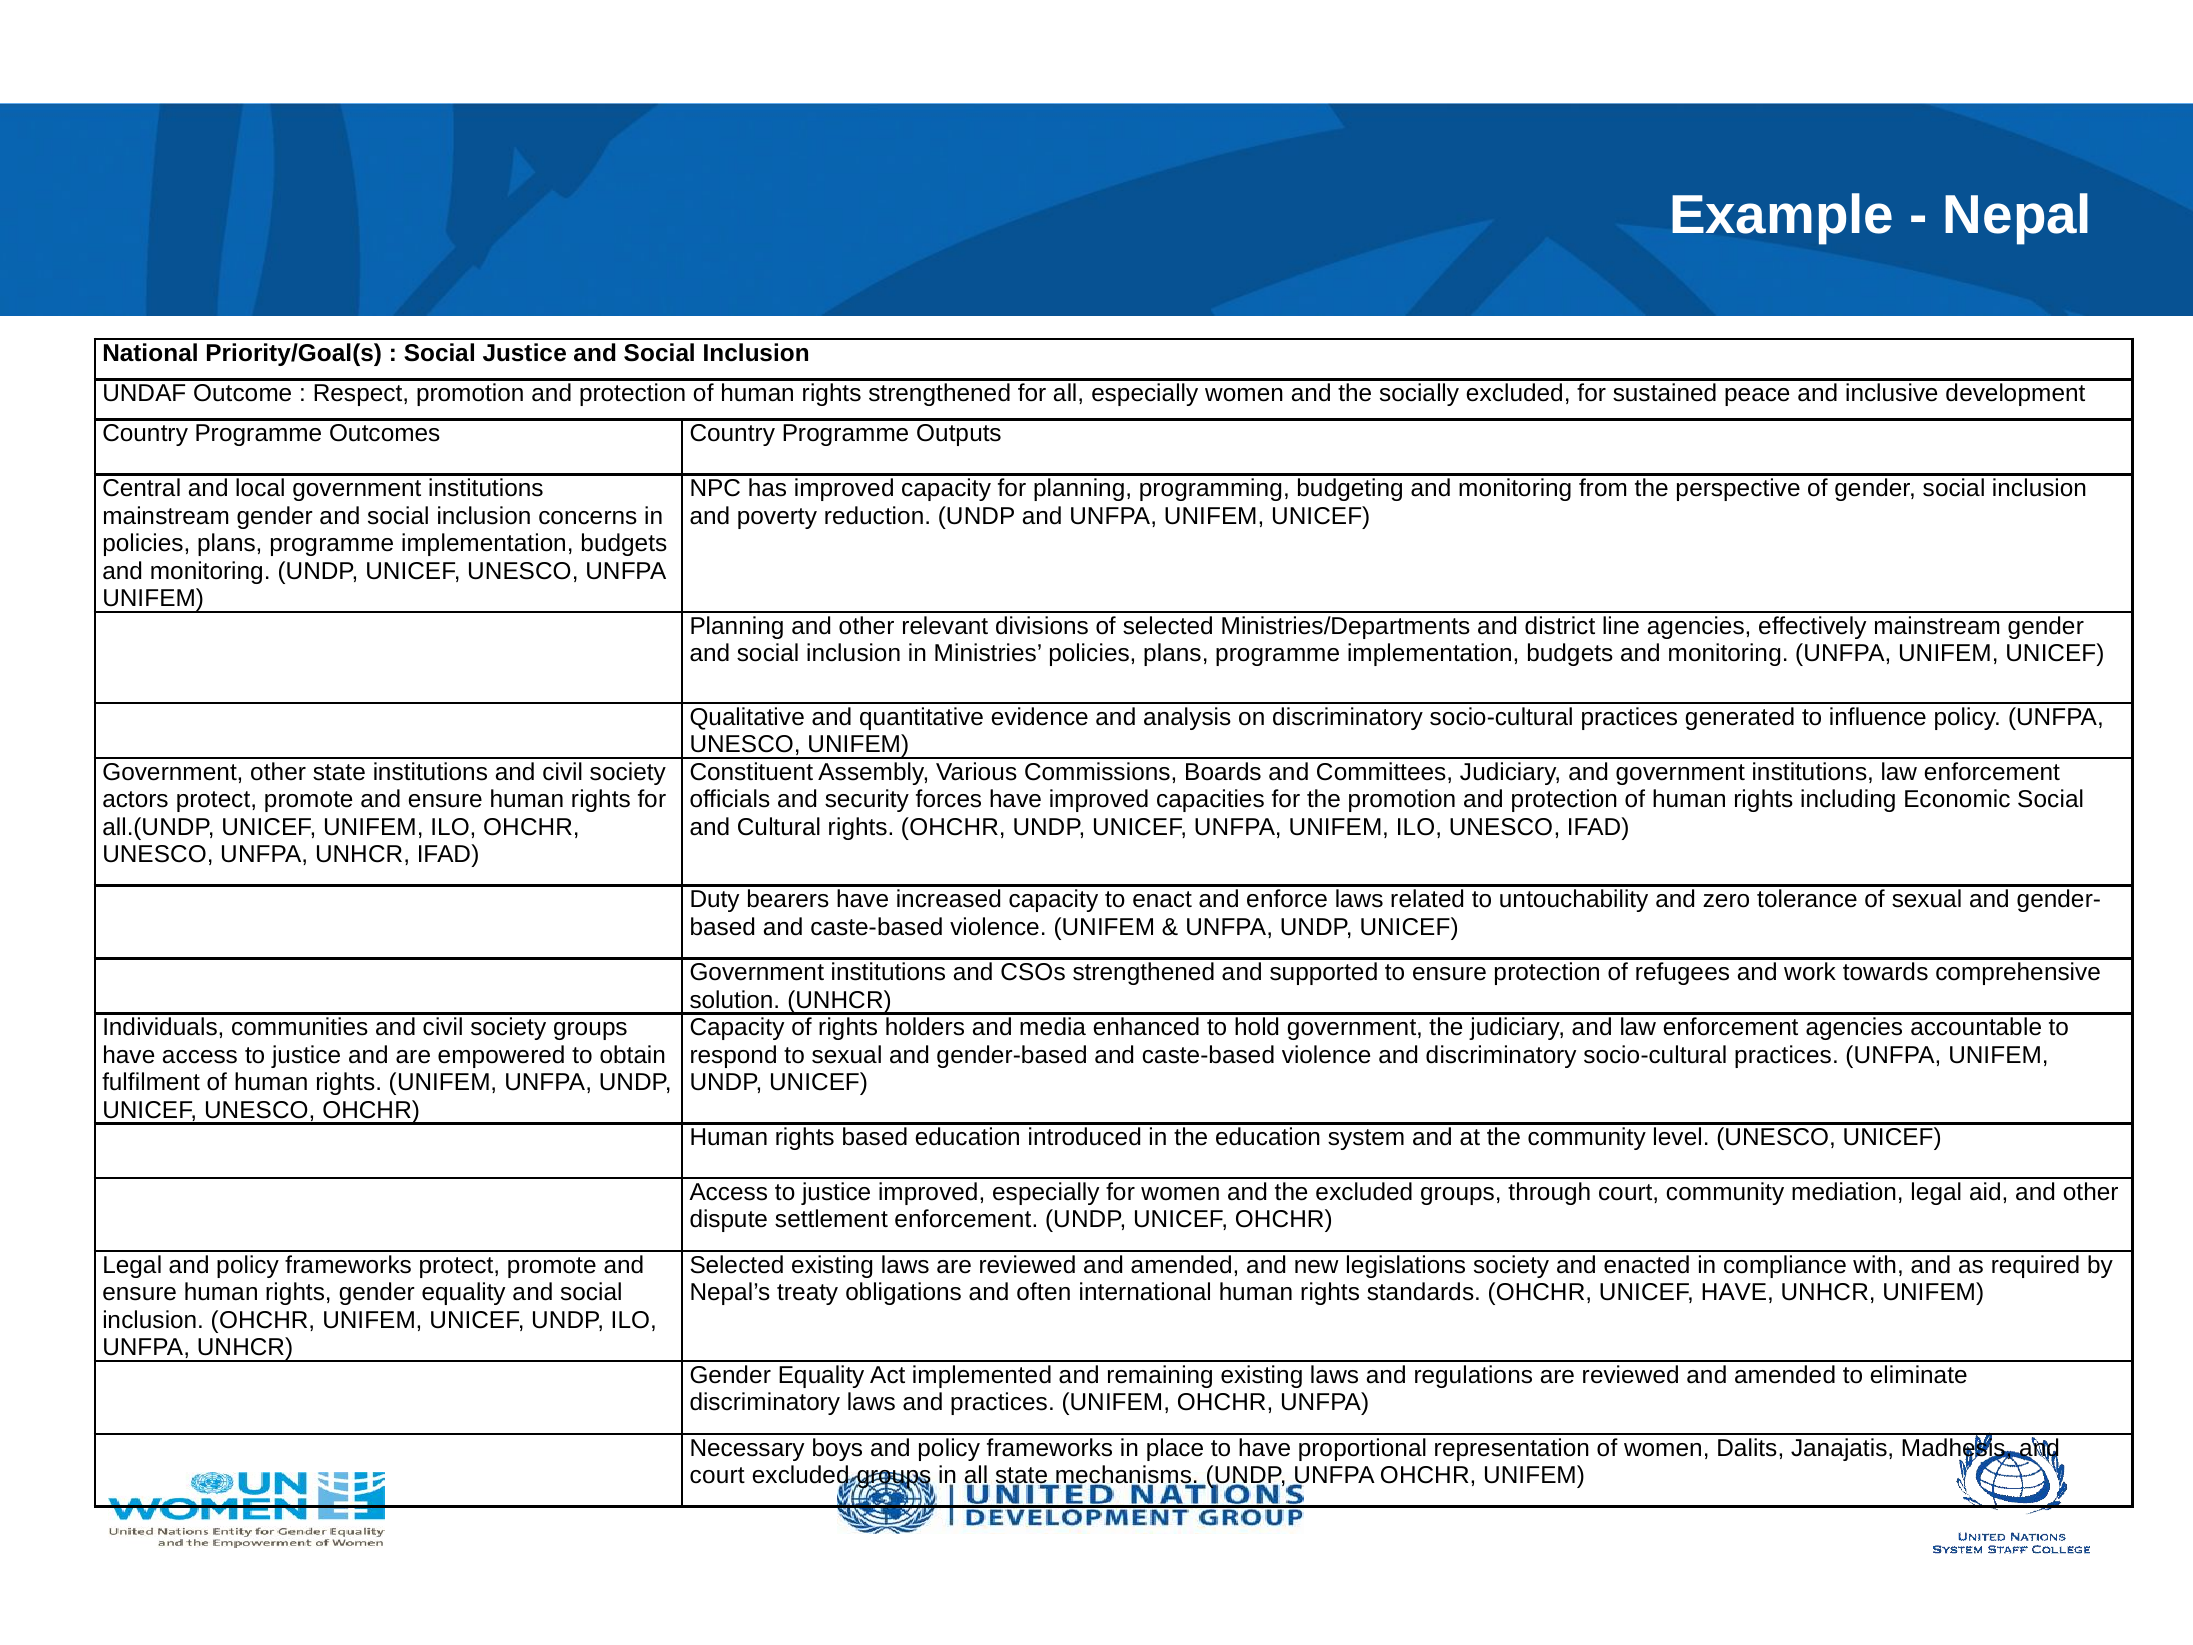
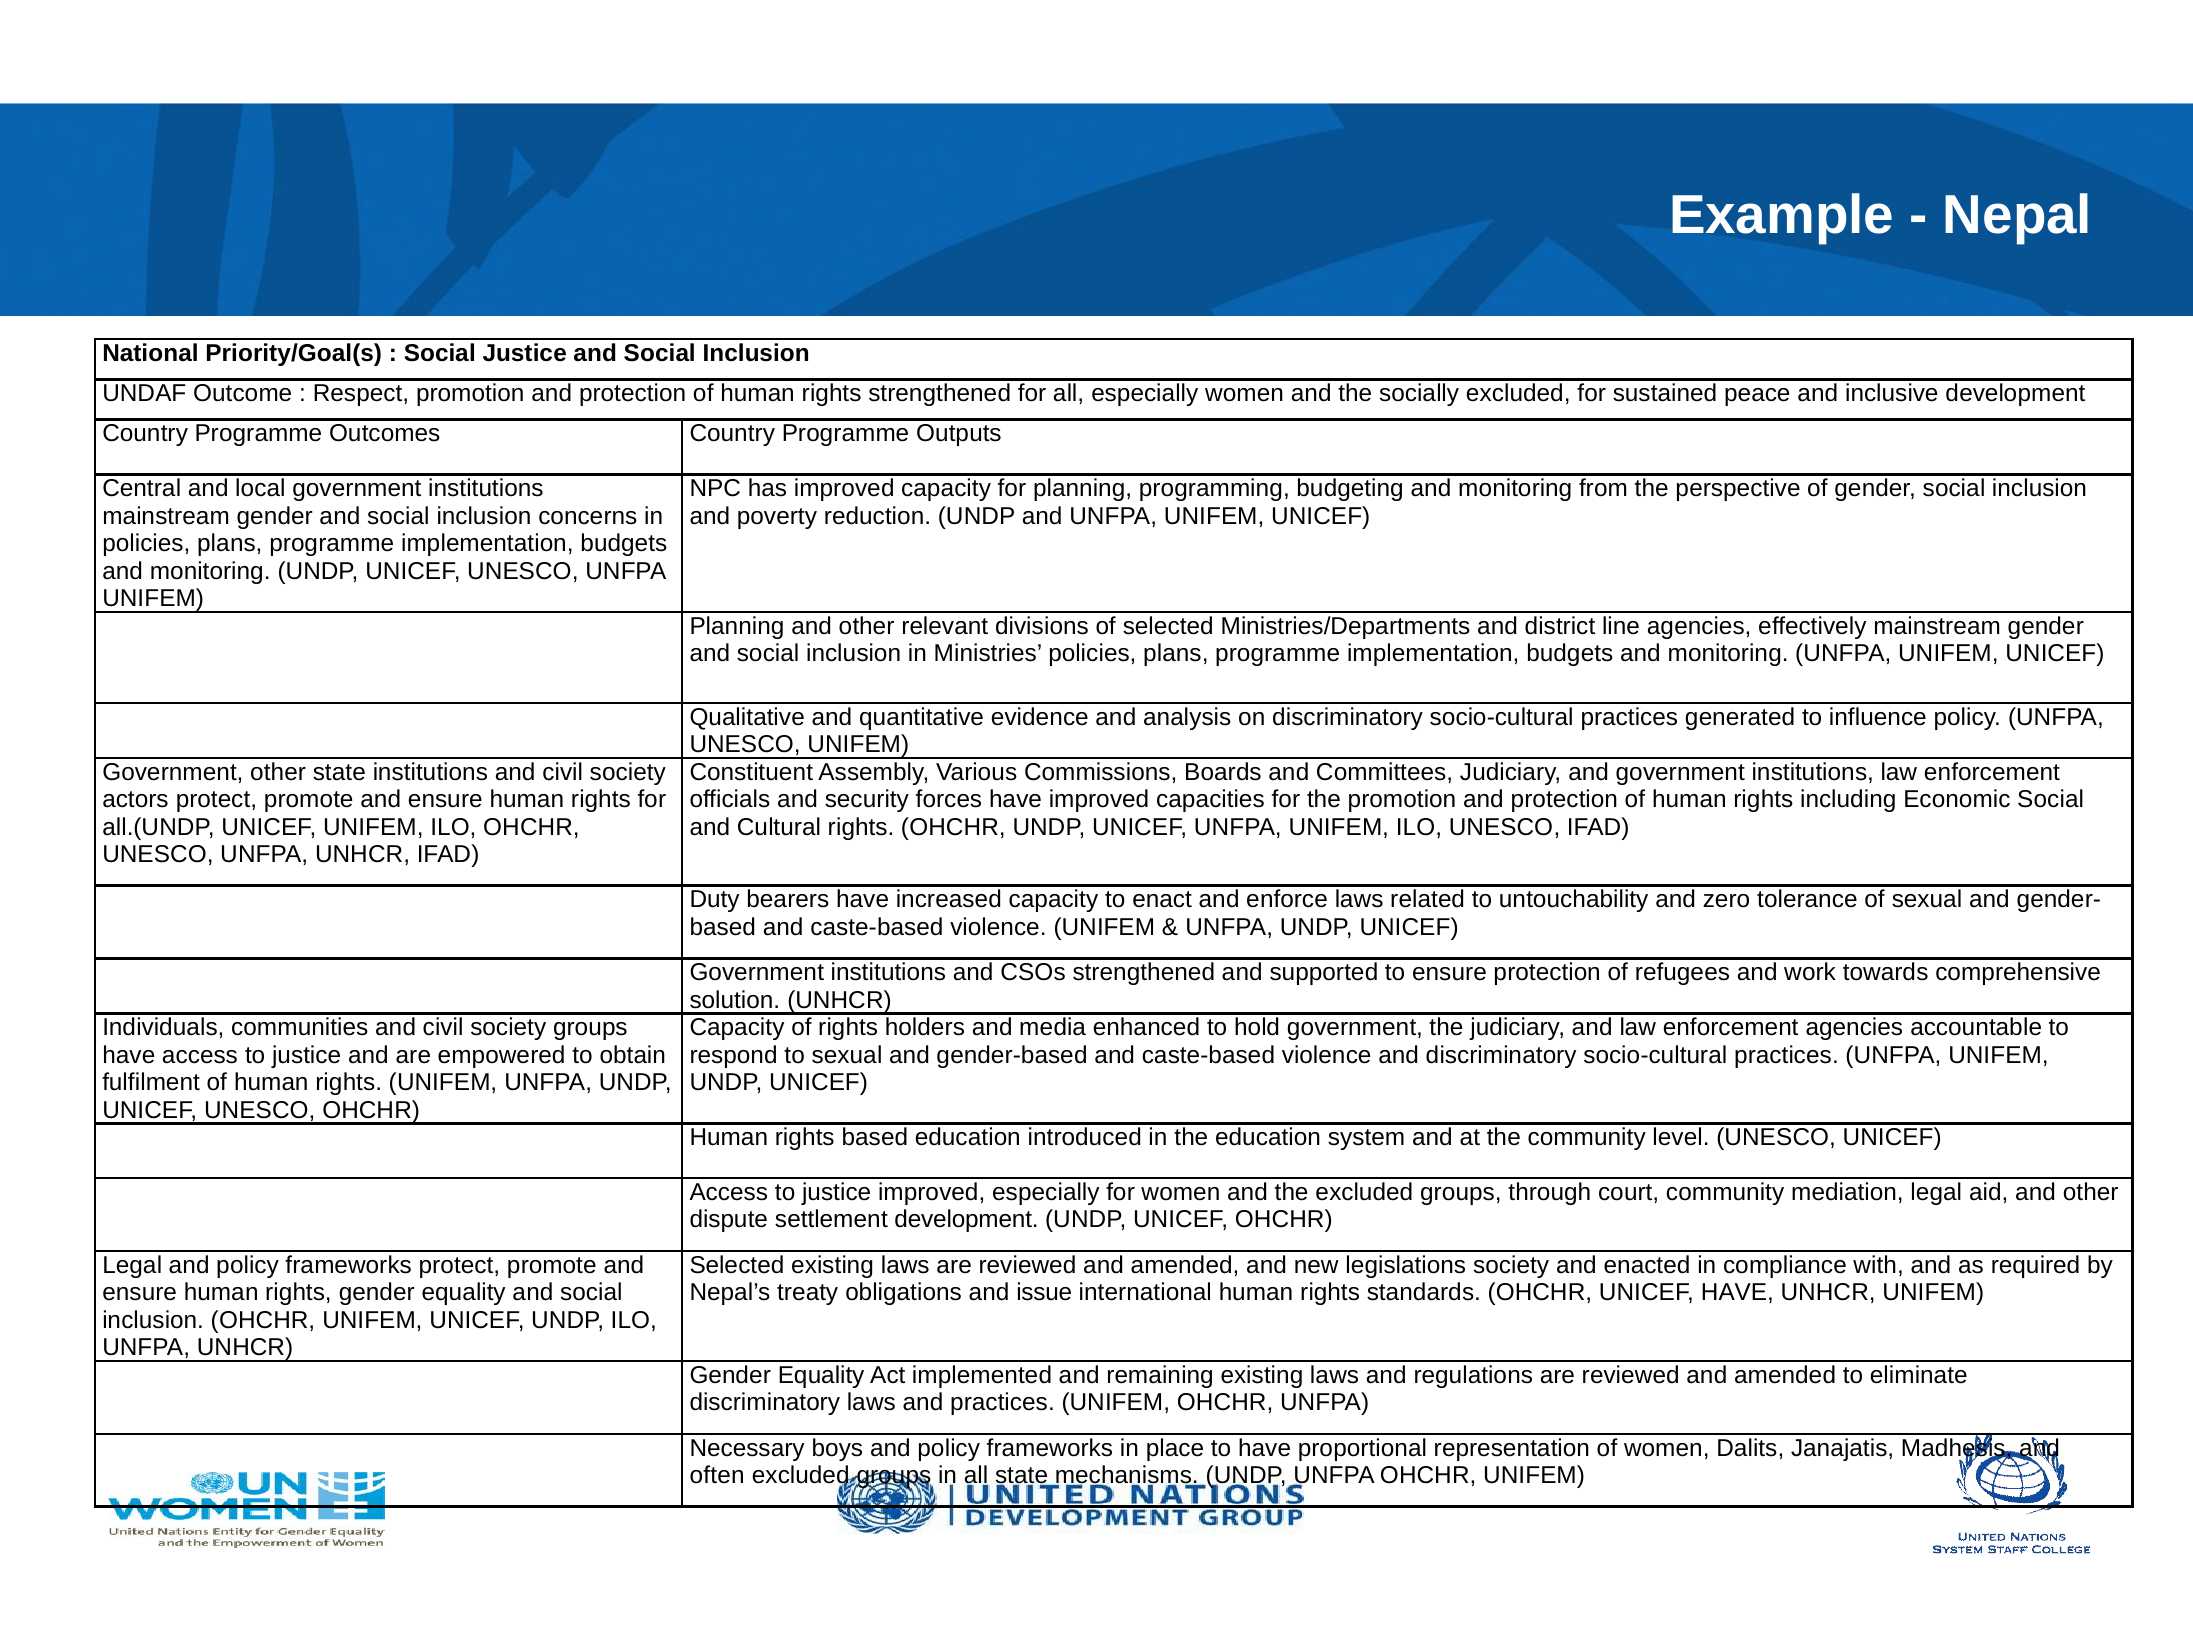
settlement enforcement: enforcement -> development
often: often -> issue
court at (717, 1475): court -> often
